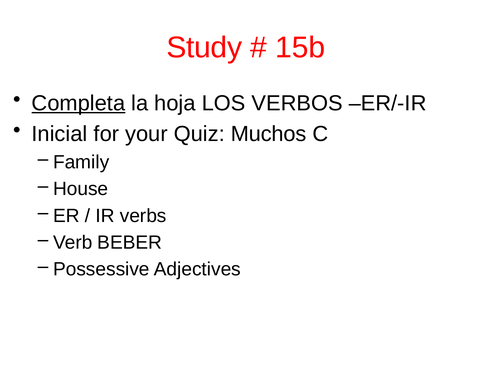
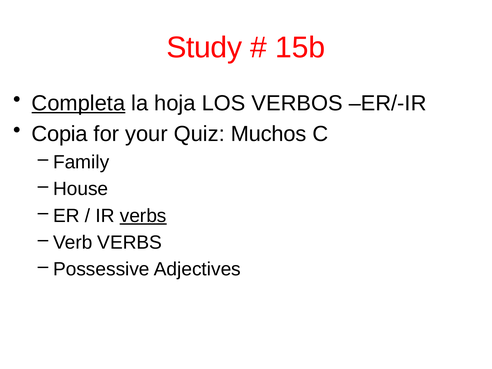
Inicial: Inicial -> Copia
verbs at (143, 216) underline: none -> present
Verb BEBER: BEBER -> VERBS
